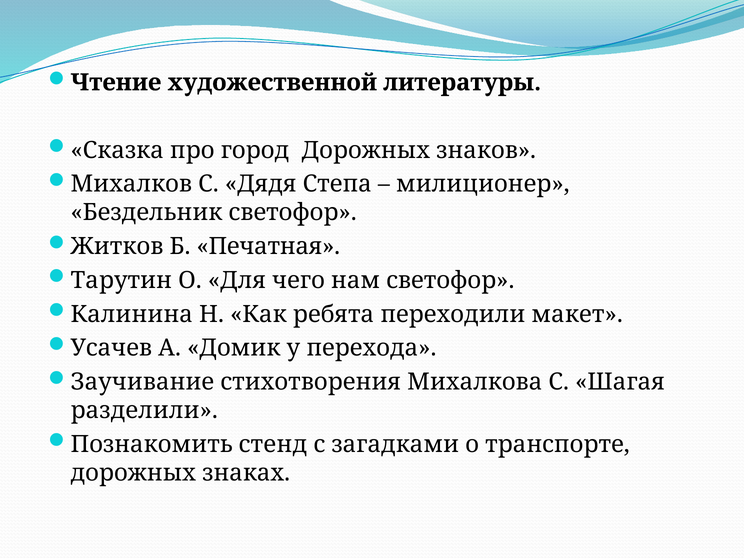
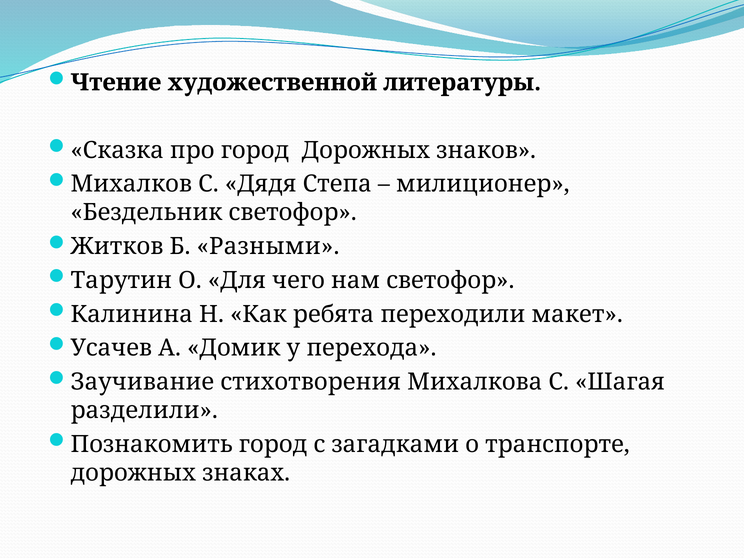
Печатная: Печатная -> Разными
Познакомить стенд: стенд -> город
